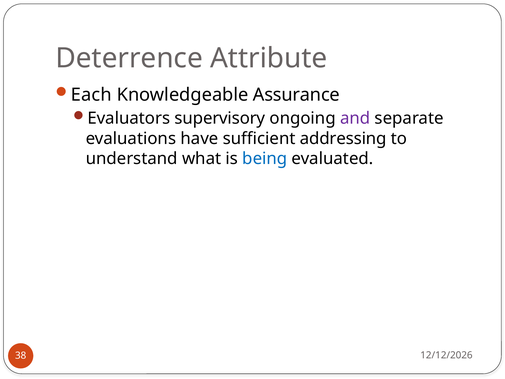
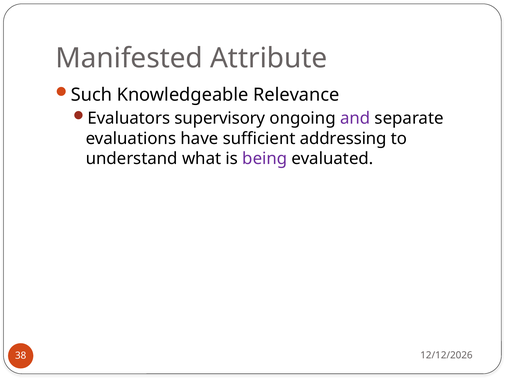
Deterrence: Deterrence -> Manifested
Each: Each -> Such
Assurance: Assurance -> Relevance
being colour: blue -> purple
